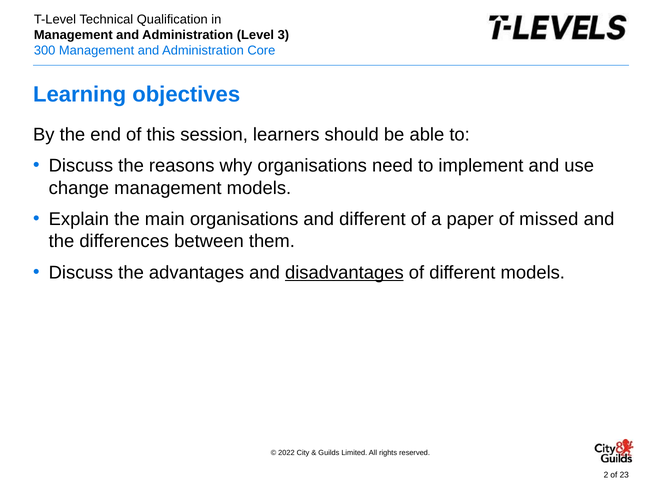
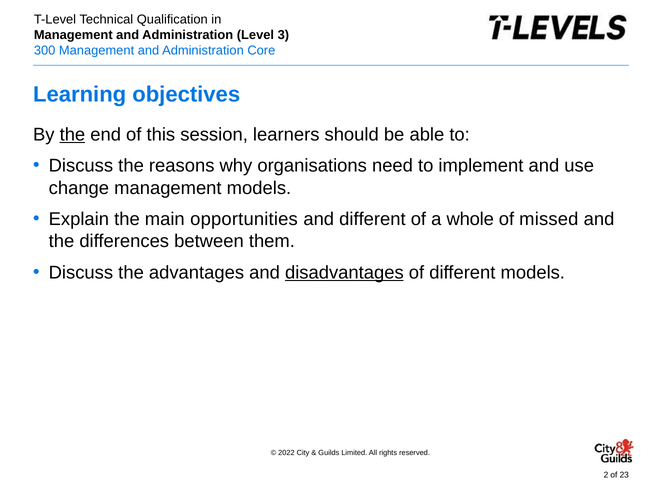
the at (72, 134) underline: none -> present
main organisations: organisations -> opportunities
paper: paper -> whole
